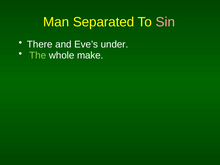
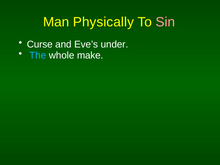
Separated: Separated -> Physically
There: There -> Curse
The colour: light green -> light blue
